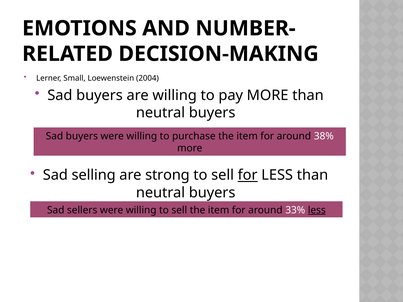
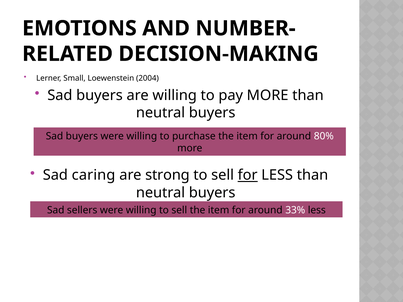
38%: 38% -> 80%
selling: selling -> caring
less at (317, 210) underline: present -> none
